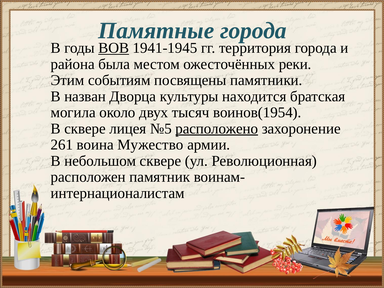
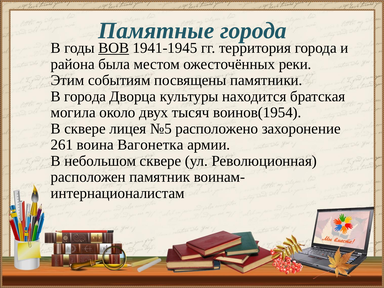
В назван: назван -> города
расположено underline: present -> none
Мужество: Мужество -> Вагонетка
